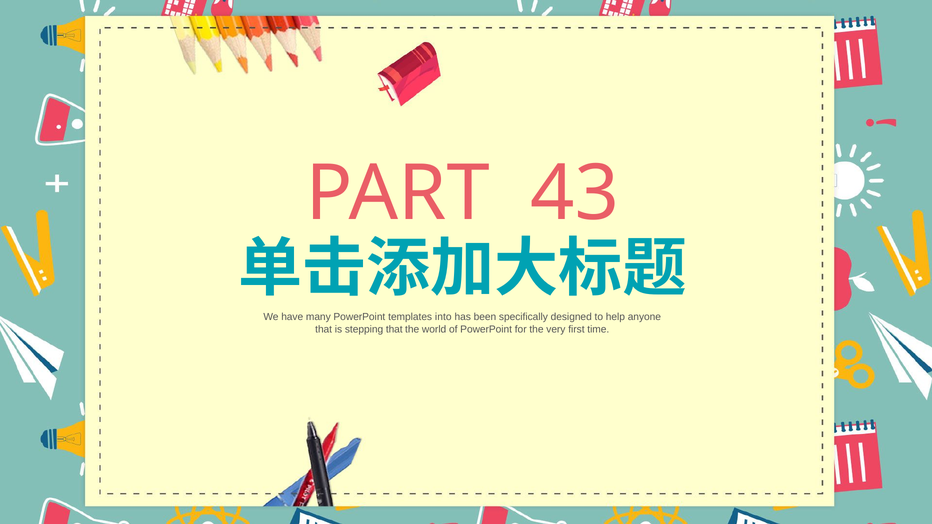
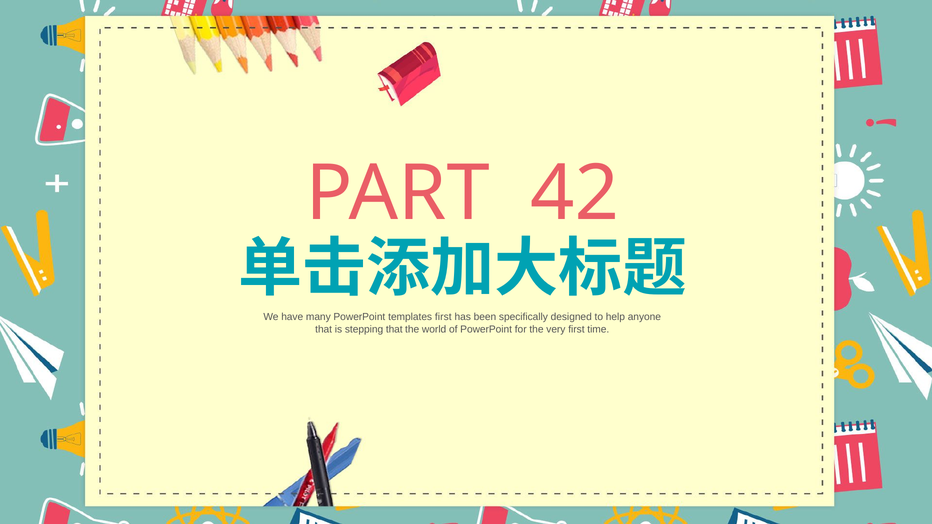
43: 43 -> 42
templates into: into -> first
